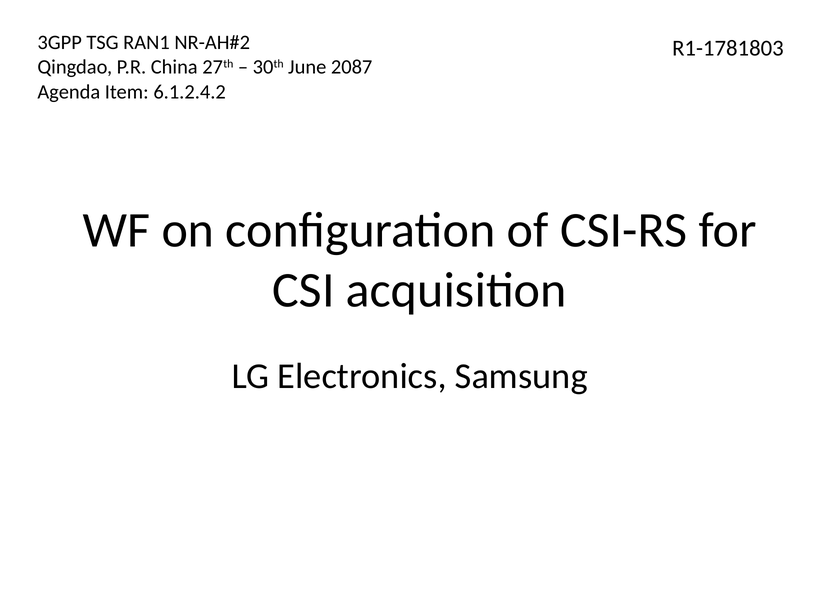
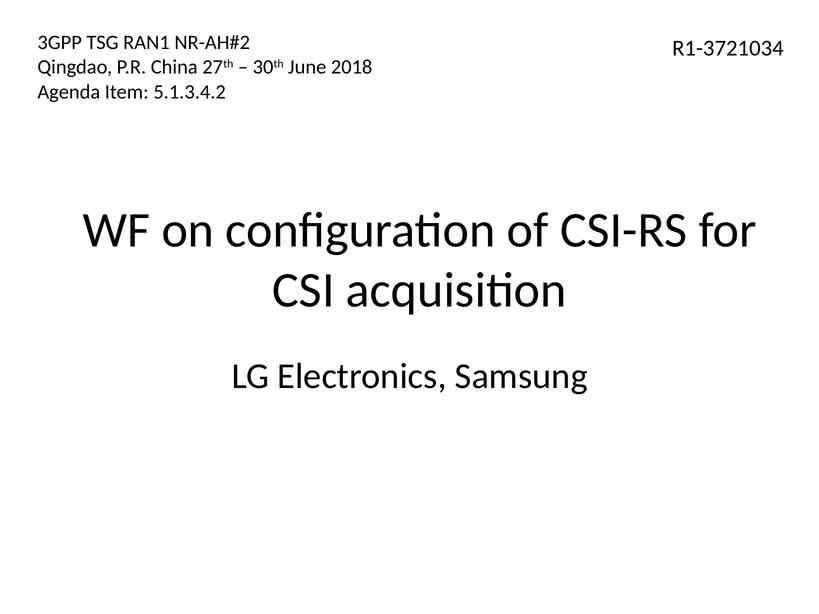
R1-1781803: R1-1781803 -> R1-3721034
2087: 2087 -> 2018
6.1.2.4.2: 6.1.2.4.2 -> 5.1.3.4.2
